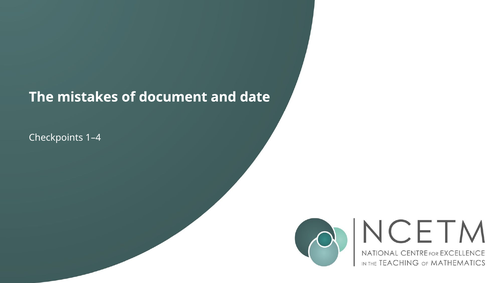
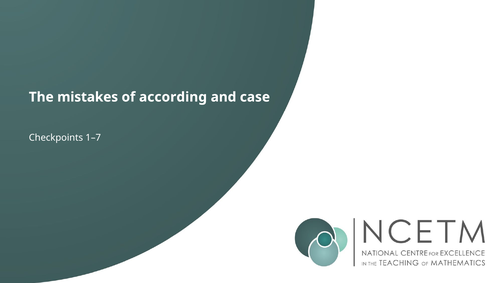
document: document -> according
date: date -> case
1–4: 1–4 -> 1–7
